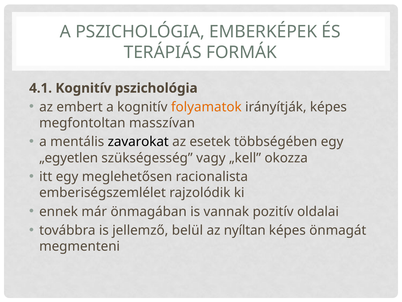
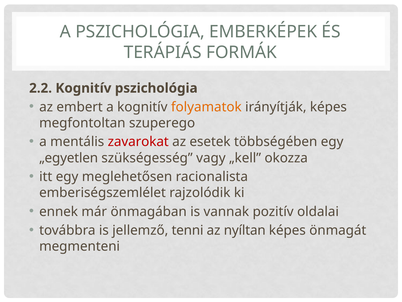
4.1: 4.1 -> 2.2
masszívan: masszívan -> szuperego
zavarokat colour: black -> red
belül: belül -> tenni
